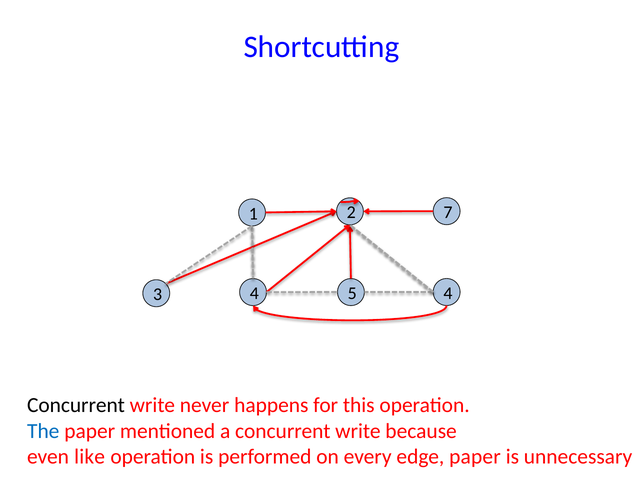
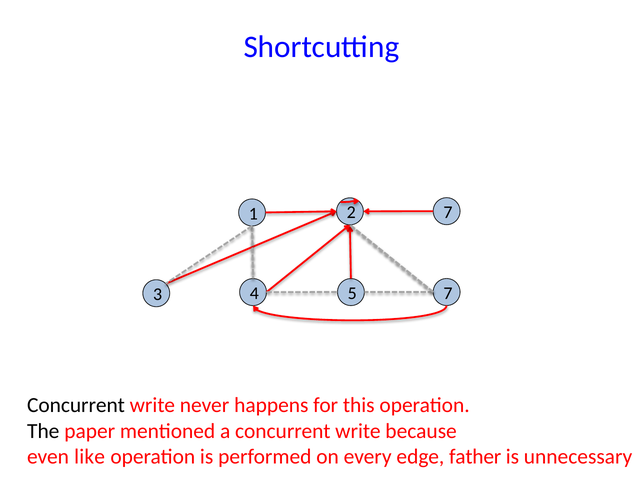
4 at (448, 293): 4 -> 7
The colour: blue -> black
edge paper: paper -> father
